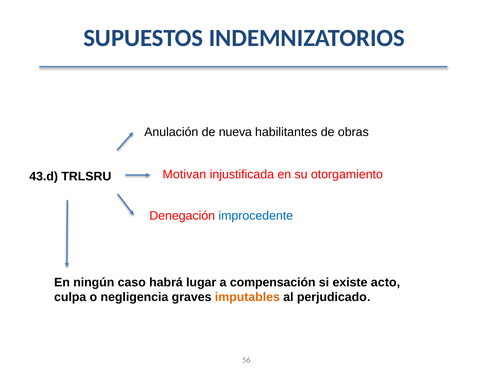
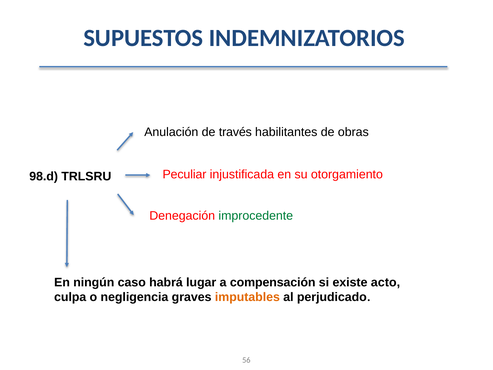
nueva: nueva -> través
Motivan: Motivan -> Peculiar
43.d: 43.d -> 98.d
improcedente colour: blue -> green
